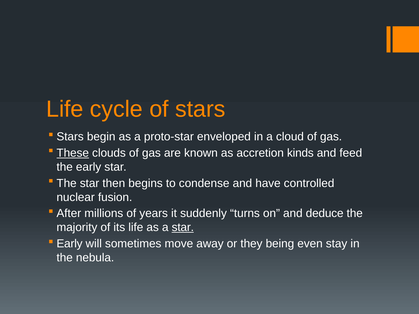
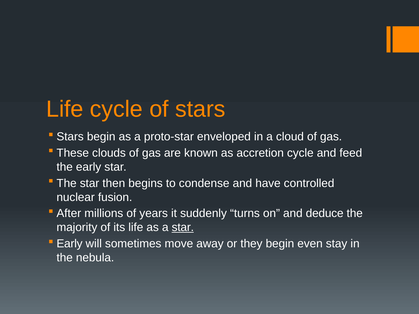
These underline: present -> none
accretion kinds: kinds -> cycle
they being: being -> begin
